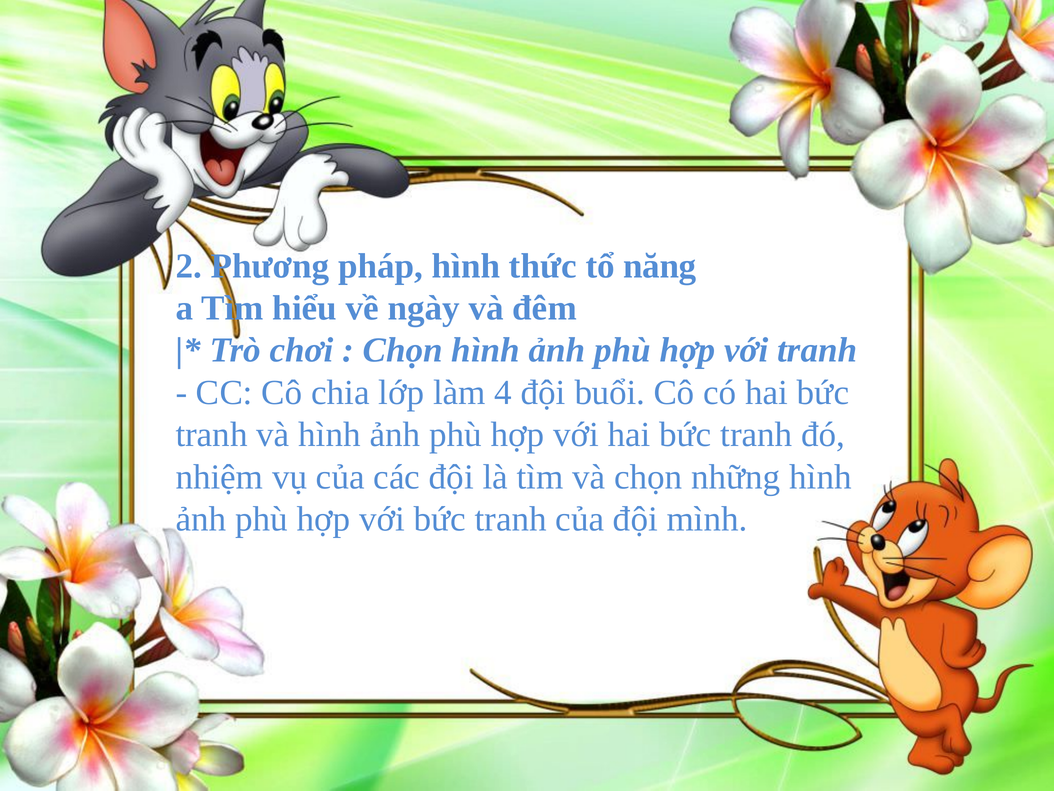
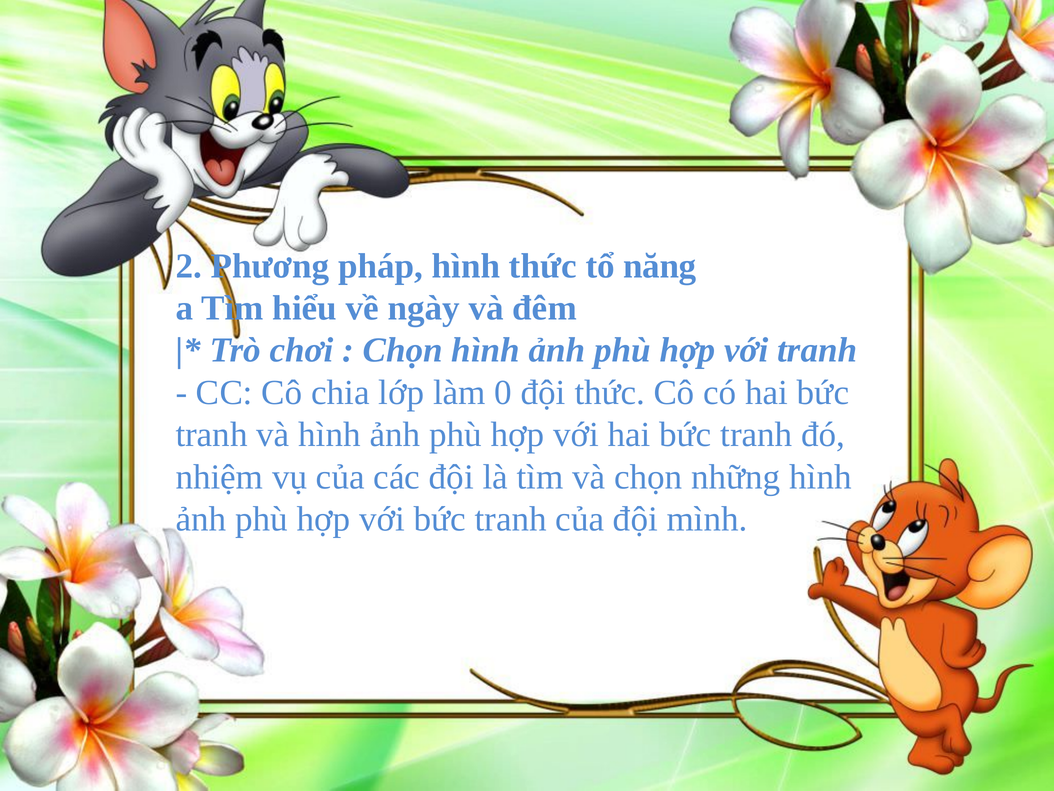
4: 4 -> 0
đội buổi: buổi -> thức
